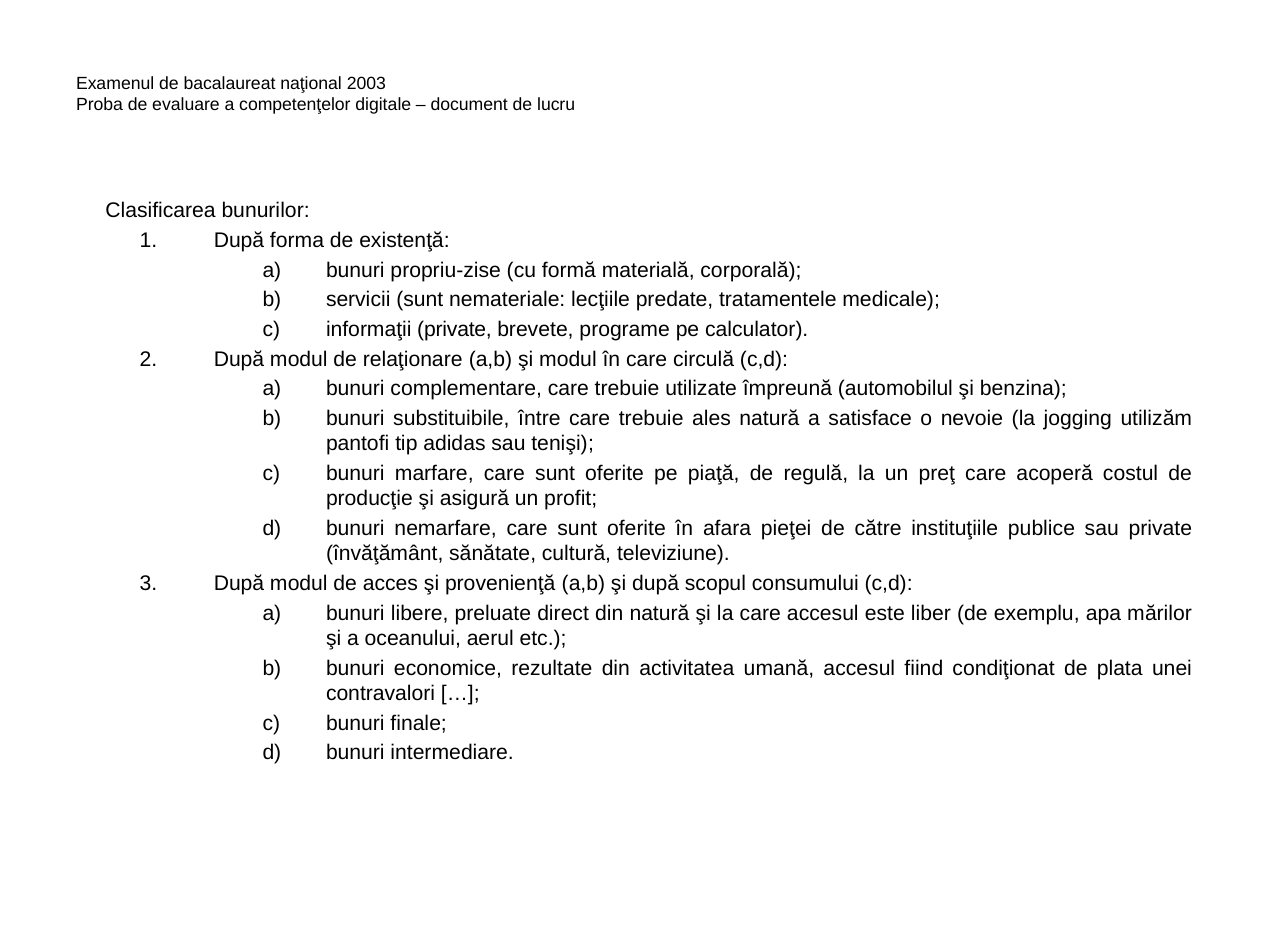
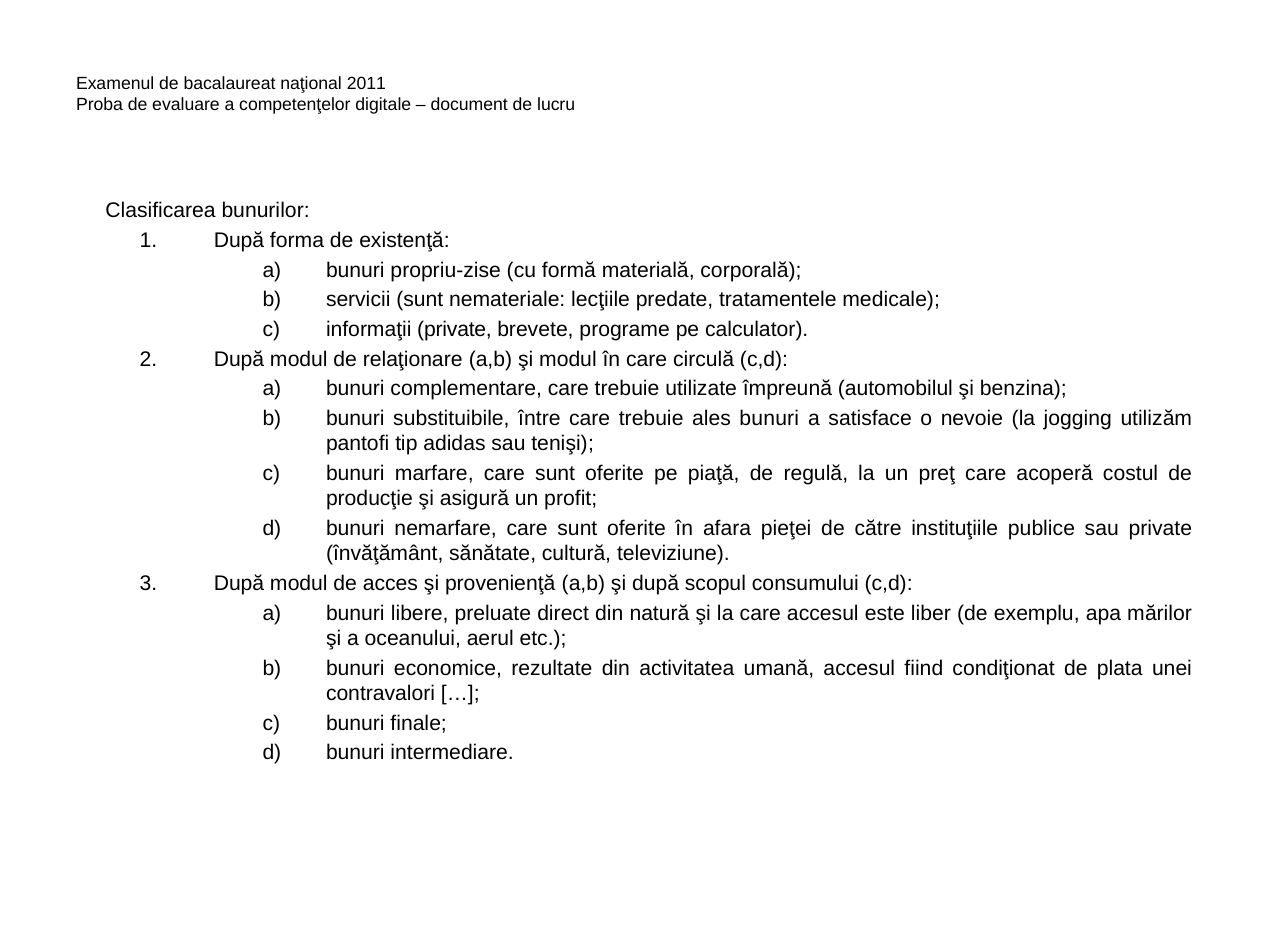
2003: 2003 -> 2011
ales natură: natură -> bunuri
